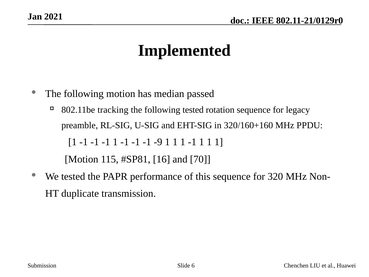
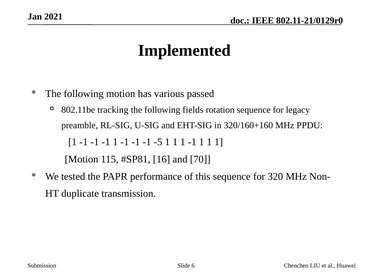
median: median -> various
following tested: tested -> fields
-9: -9 -> -5
